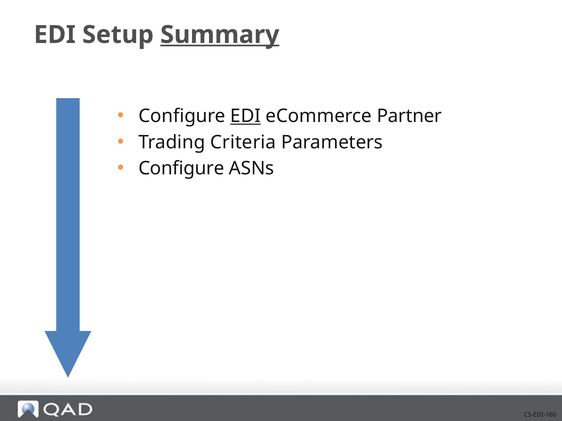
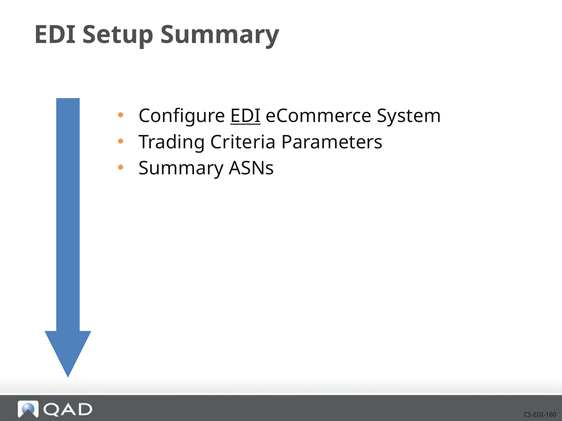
Summary at (220, 35) underline: present -> none
Partner: Partner -> System
Configure at (181, 169): Configure -> Summary
